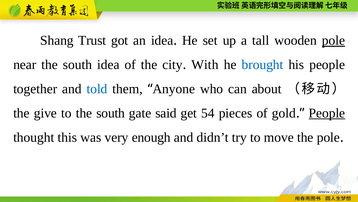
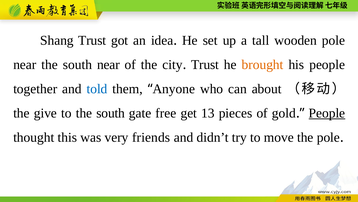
pole at (334, 40) underline: present -> none
south idea: idea -> near
With at (205, 64): With -> Trust
brought colour: blue -> orange
said: said -> free
54: 54 -> 13
enough: enough -> friends
